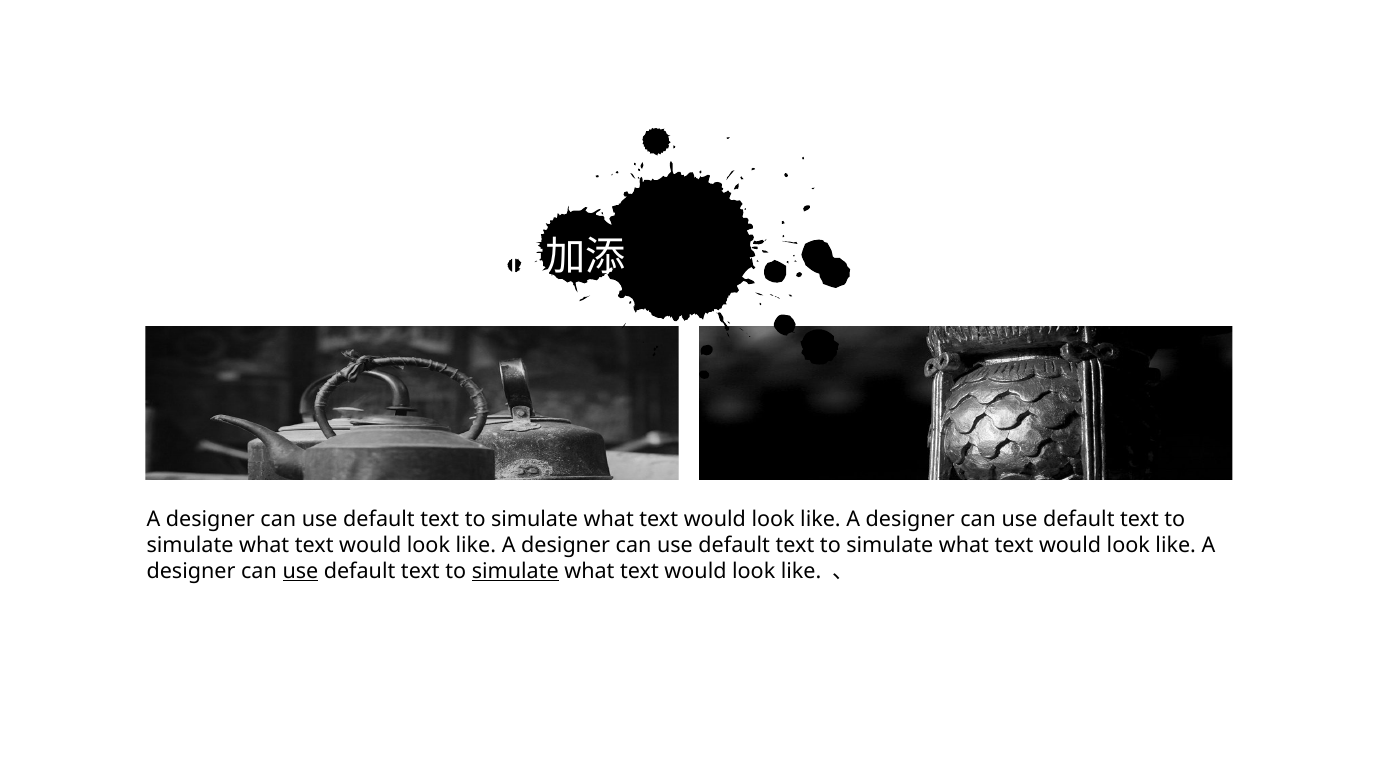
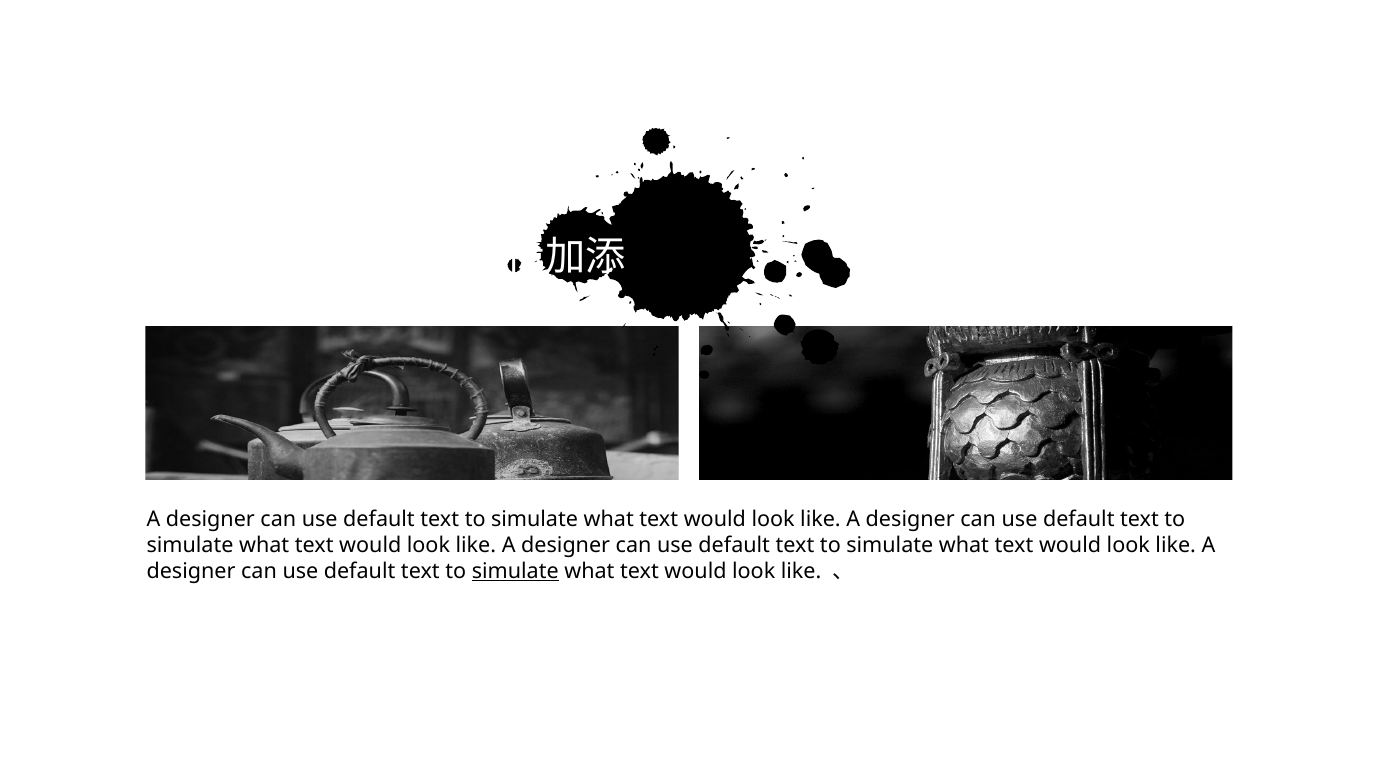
use at (300, 571) underline: present -> none
